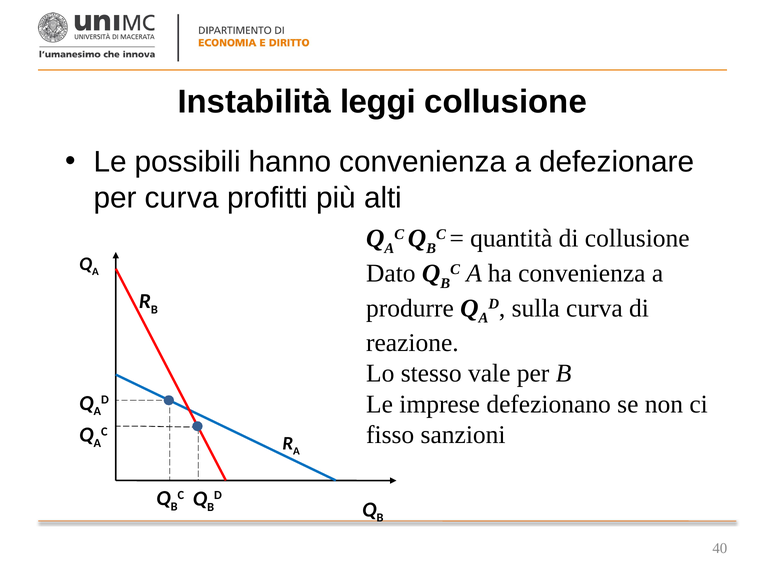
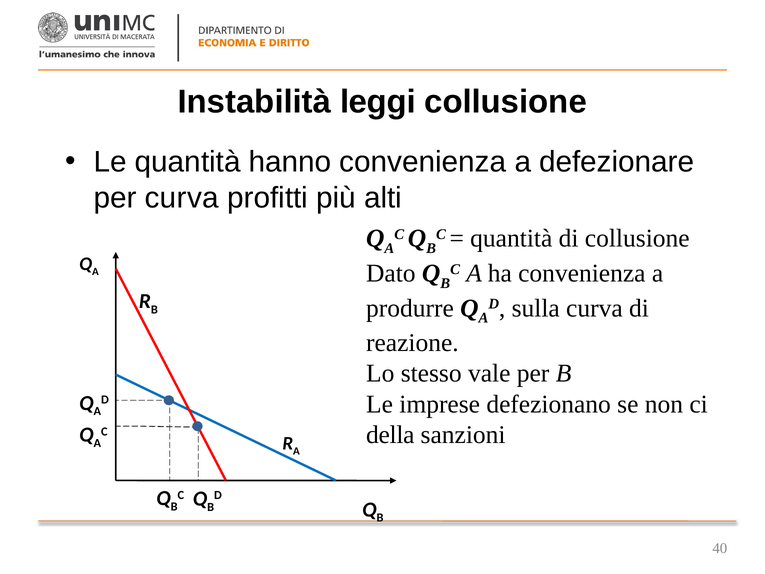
Le possibili: possibili -> quantità
fisso: fisso -> della
